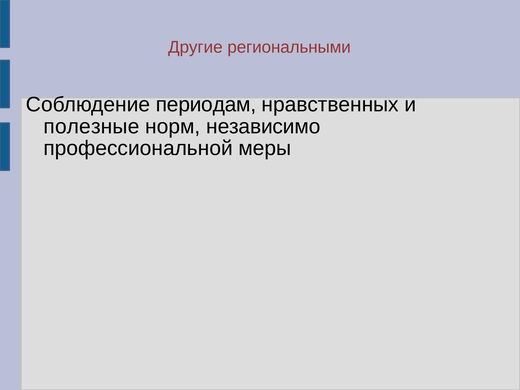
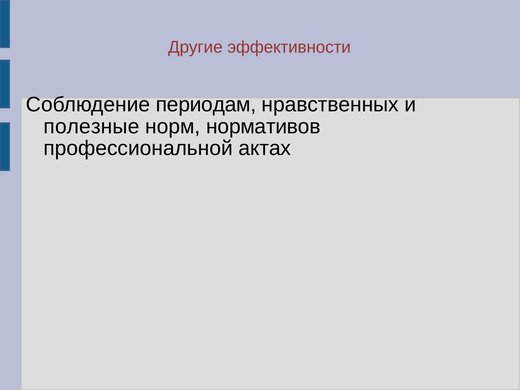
региональными: региональными -> эффективности
независимо: независимо -> нормативов
меры: меры -> актах
